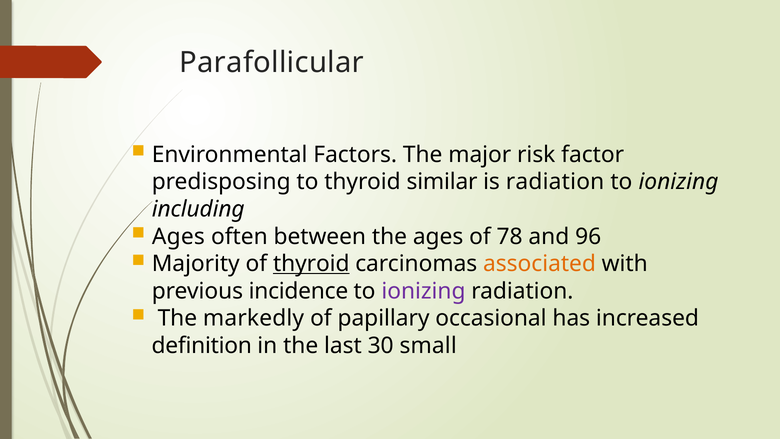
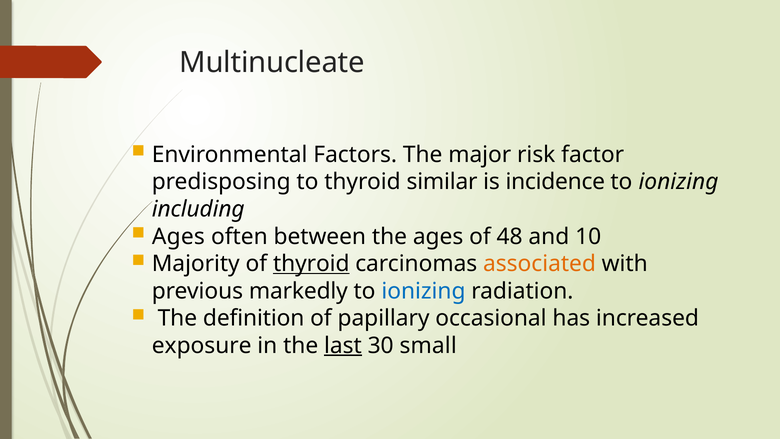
Parafollicular: Parafollicular -> Multinucleate
is radiation: radiation -> incidence
78: 78 -> 48
96: 96 -> 10
incidence: incidence -> markedly
ionizing at (423, 291) colour: purple -> blue
markedly: markedly -> definition
definition: definition -> exposure
last underline: none -> present
